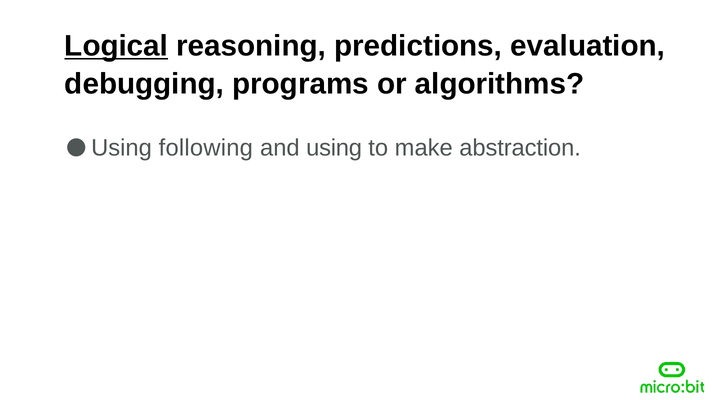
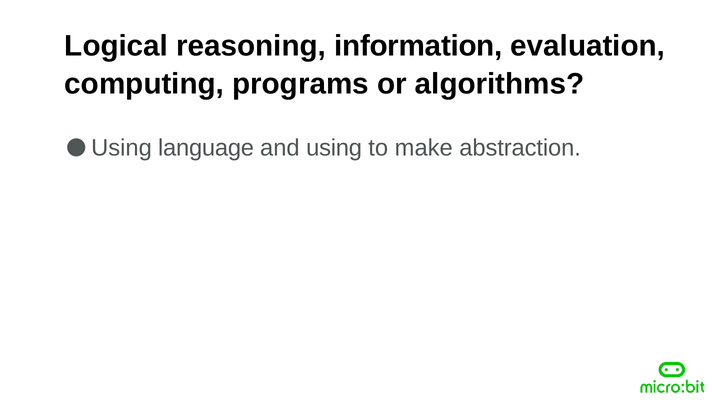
Logical underline: present -> none
predictions: predictions -> information
debugging: debugging -> computing
following: following -> language
